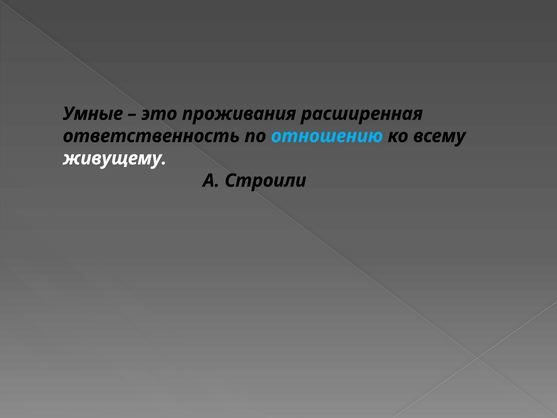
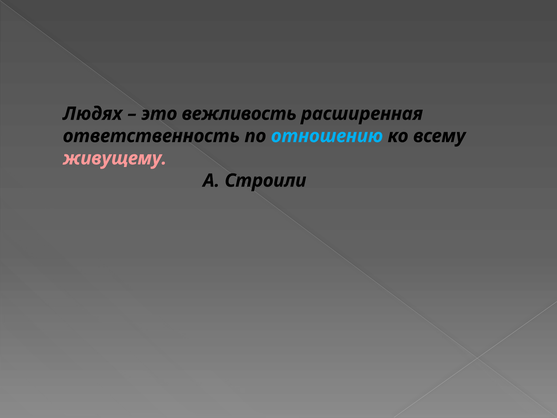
Умные: Умные -> Людях
проживания: проживания -> вежливость
живущему colour: white -> pink
